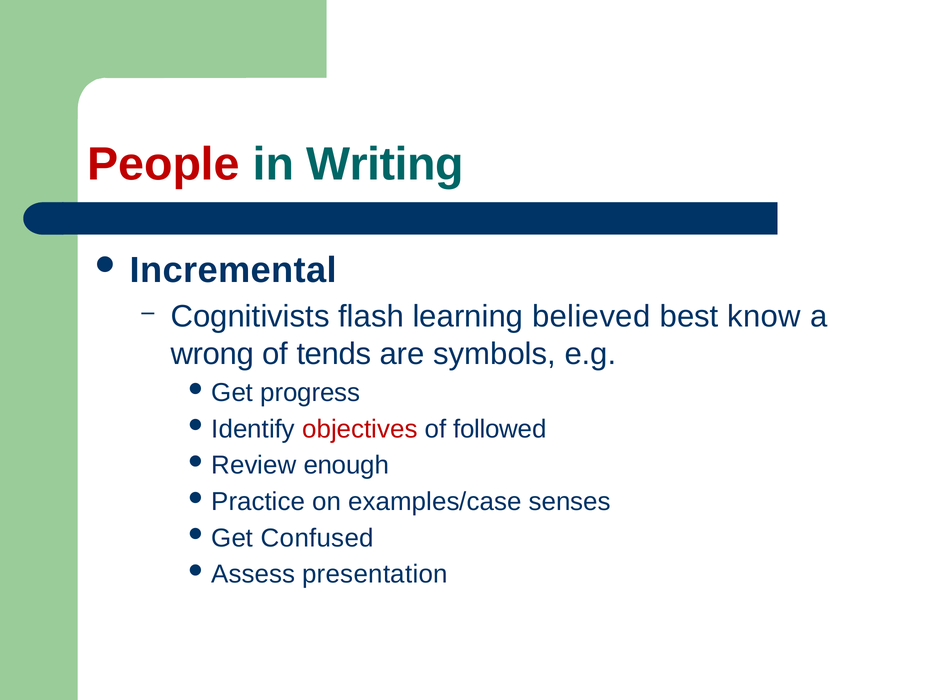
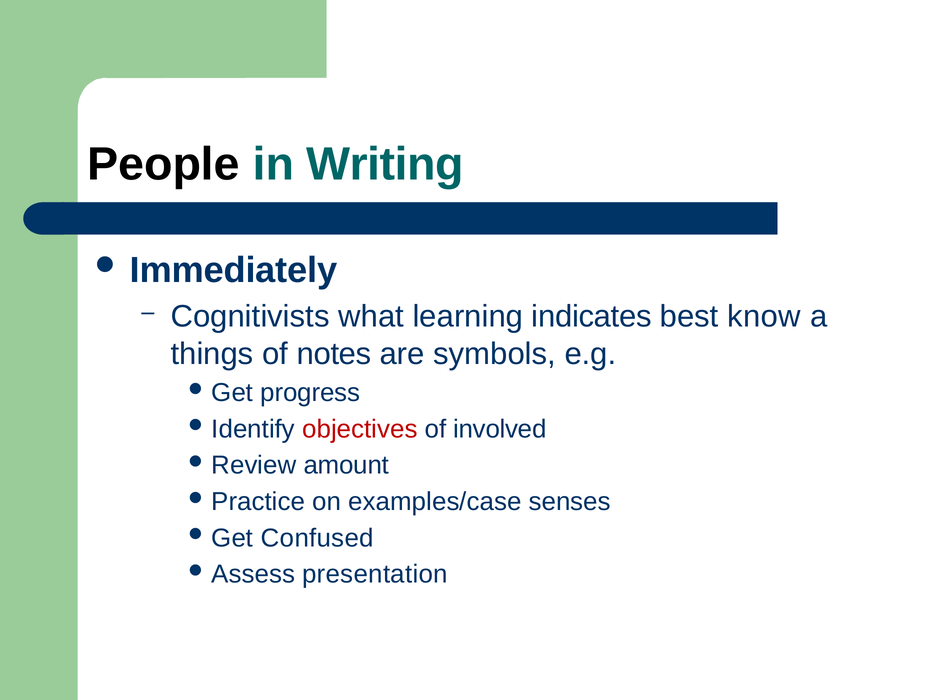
People colour: red -> black
Incremental: Incremental -> Immediately
flash: flash -> what
believed: believed -> indicates
wrong: wrong -> things
tends: tends -> notes
followed: followed -> involved
enough: enough -> amount
